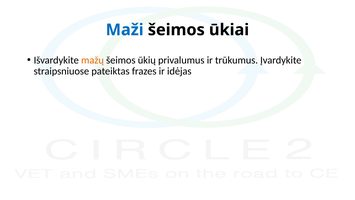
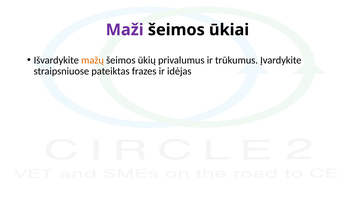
Maži colour: blue -> purple
